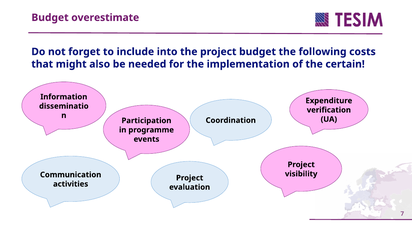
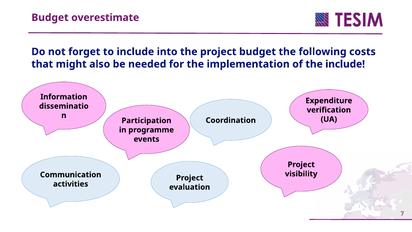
the certain: certain -> include
